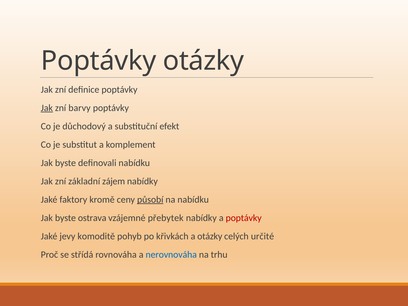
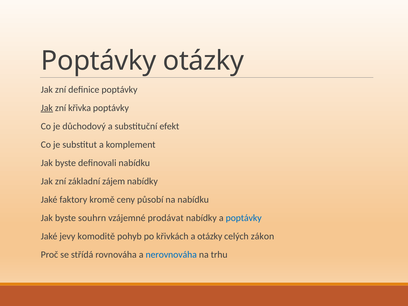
barvy: barvy -> křivka
působí underline: present -> none
ostrava: ostrava -> souhrn
přebytek: přebytek -> prodávat
poptávky at (244, 218) colour: red -> blue
určité: určité -> zákon
